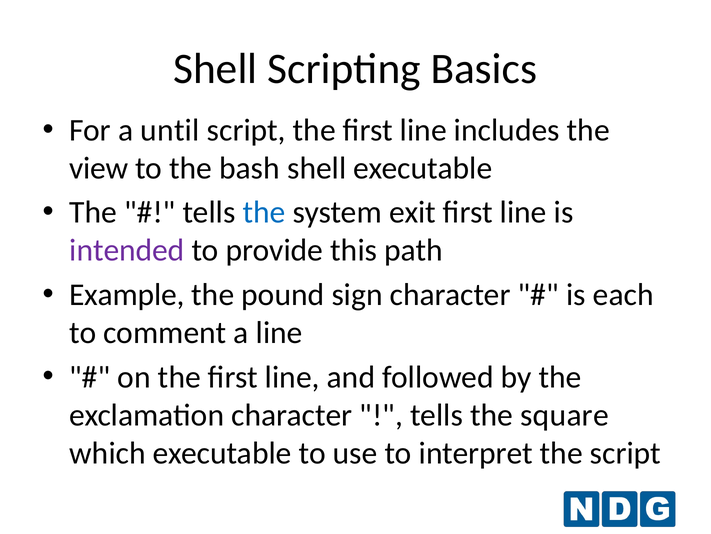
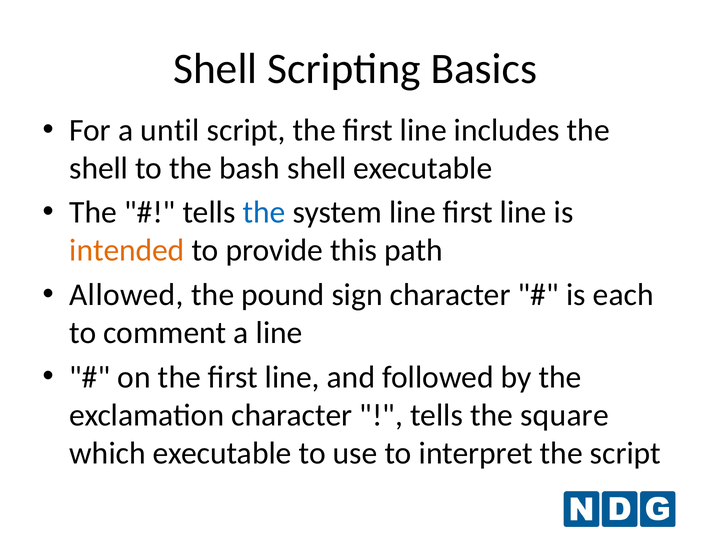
view at (99, 168): view -> shell
system exit: exit -> line
intended colour: purple -> orange
Example: Example -> Allowed
